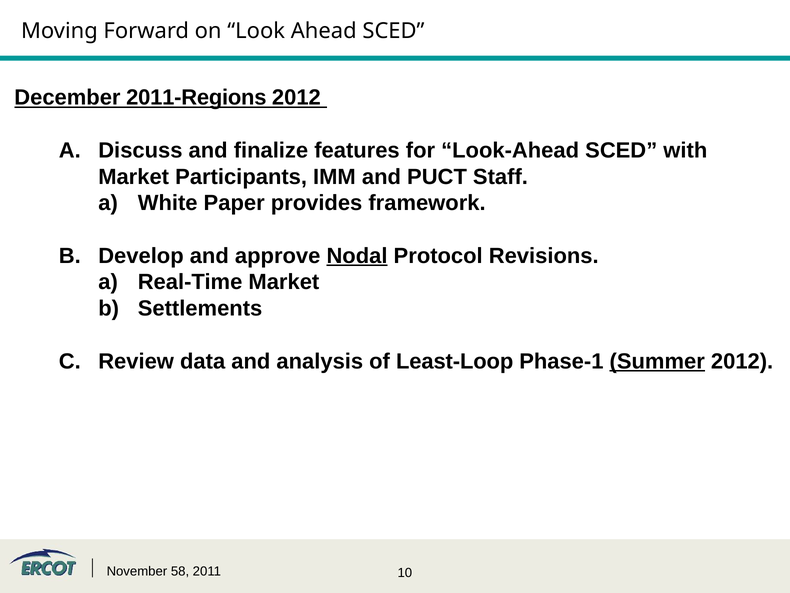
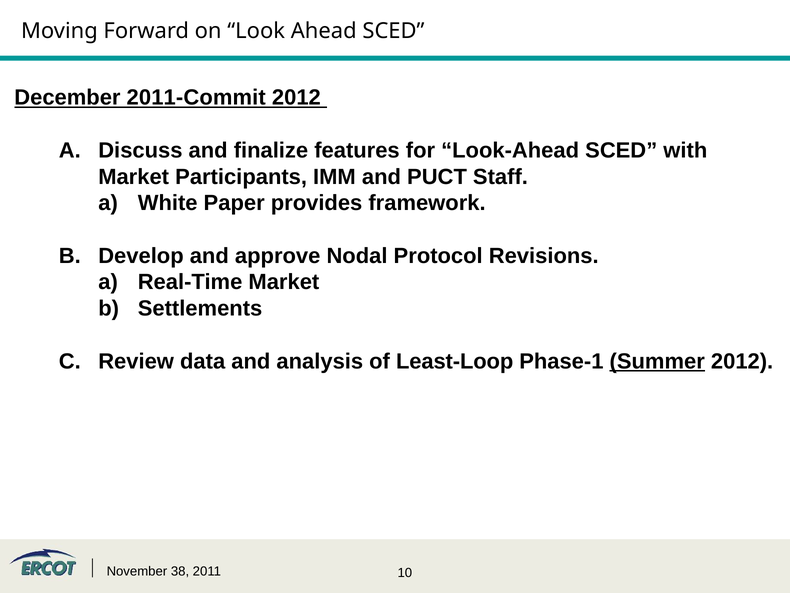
2011-Regions: 2011-Regions -> 2011-Commit
Nodal underline: present -> none
58: 58 -> 38
